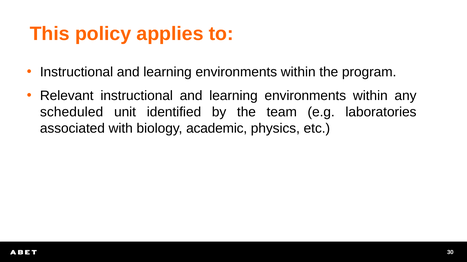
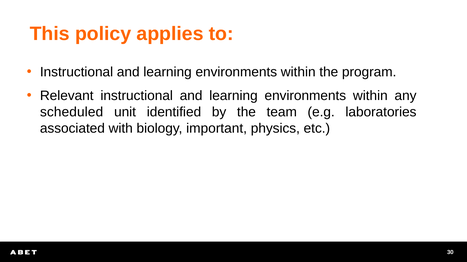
academic: academic -> important
